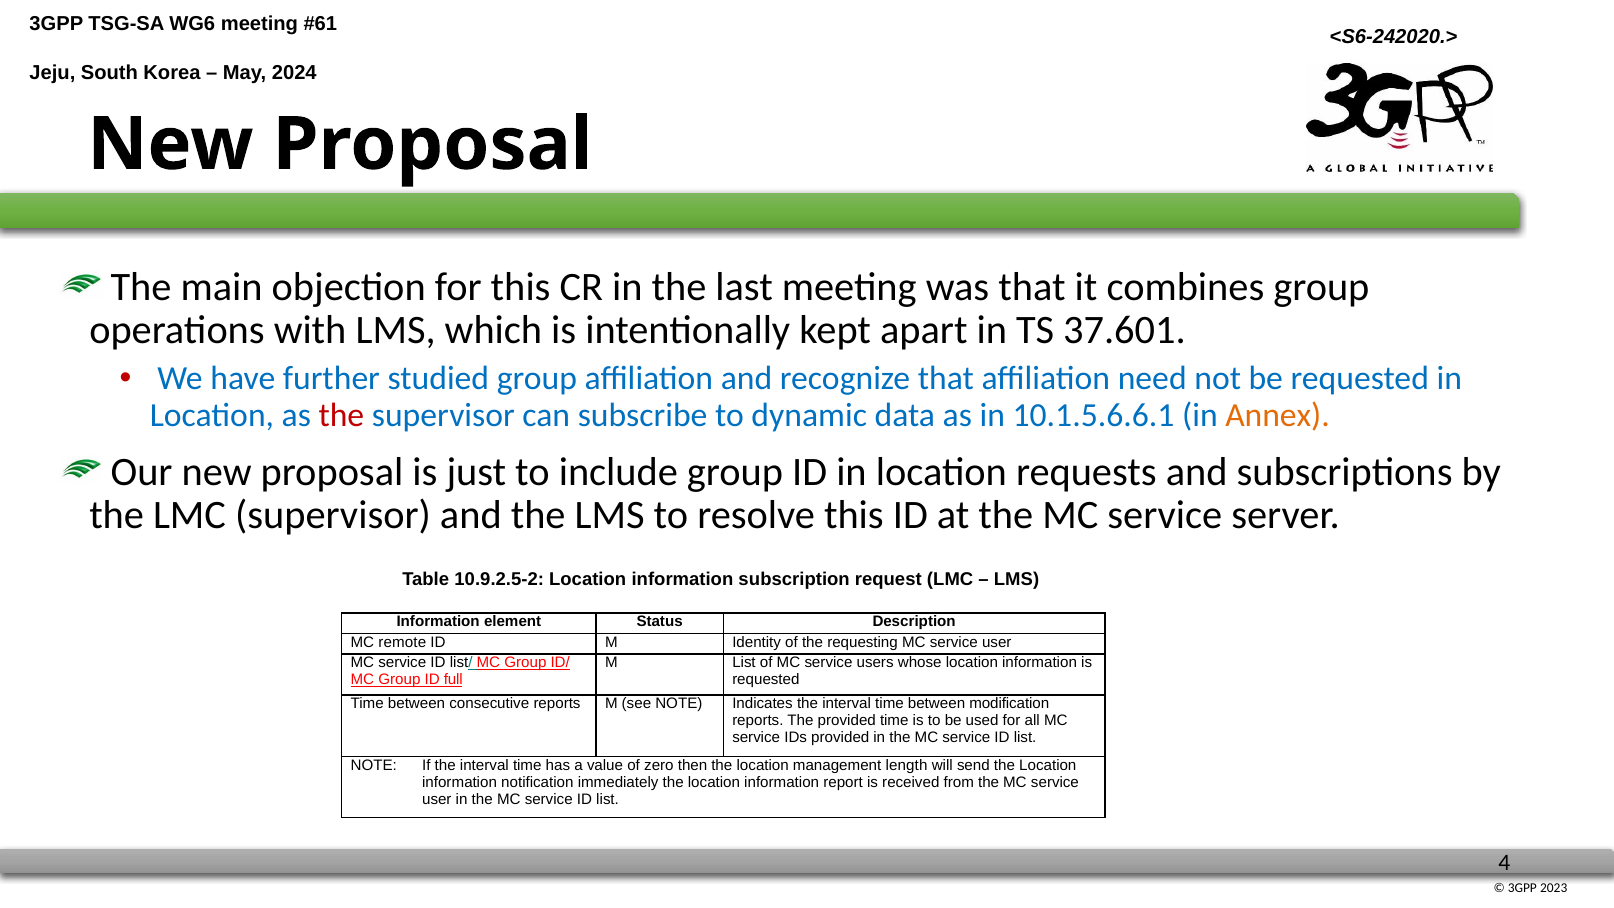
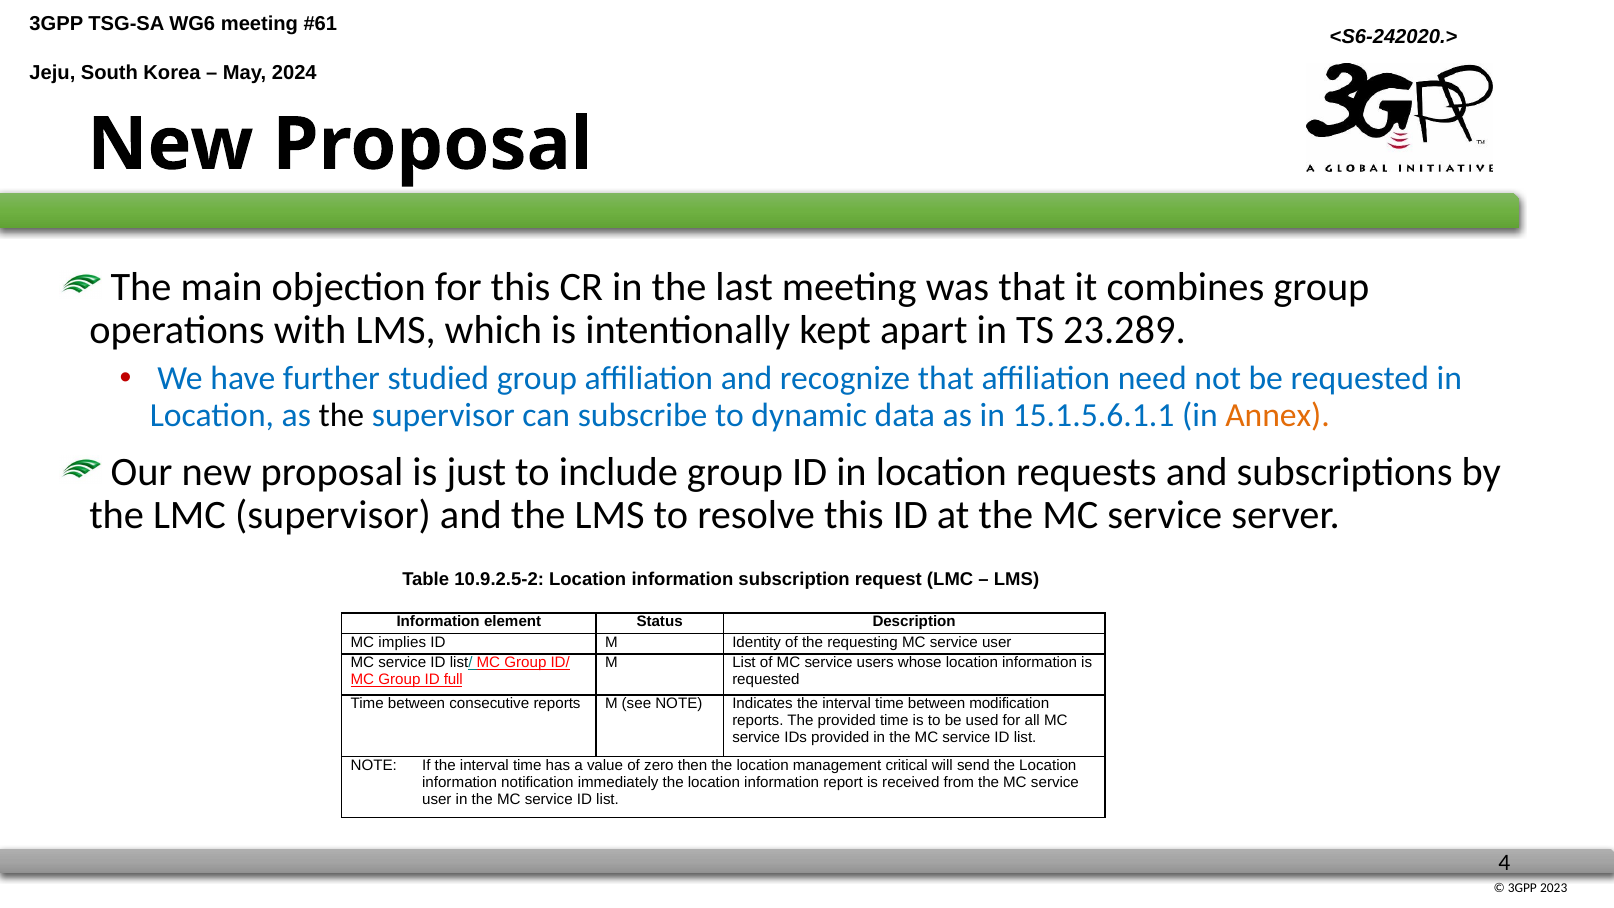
37.601: 37.601 -> 23.289
the at (341, 415) colour: red -> black
10.1.5.6.6.1: 10.1.5.6.6.1 -> 15.1.5.6.1.1
remote: remote -> implies
length: length -> critical
